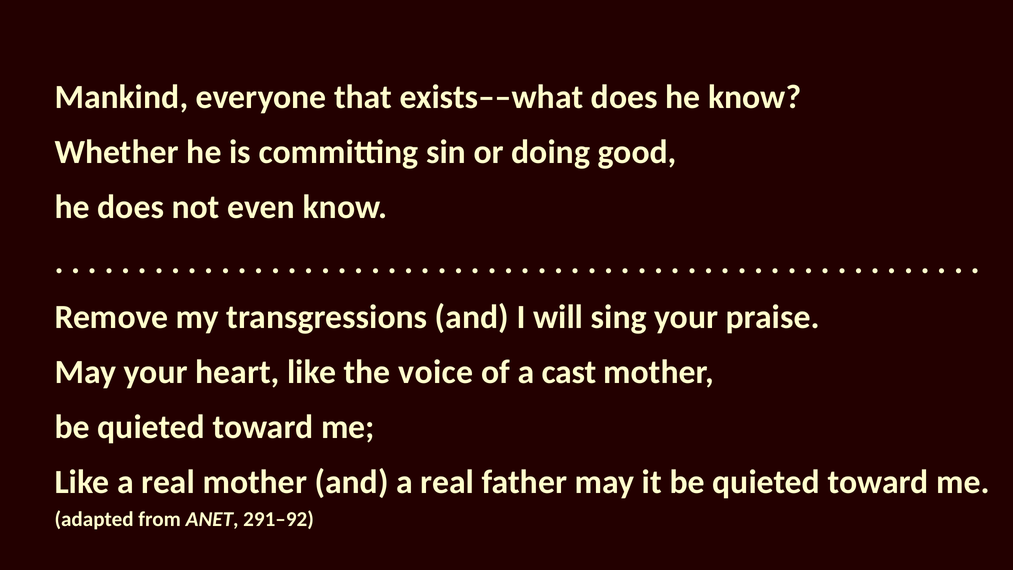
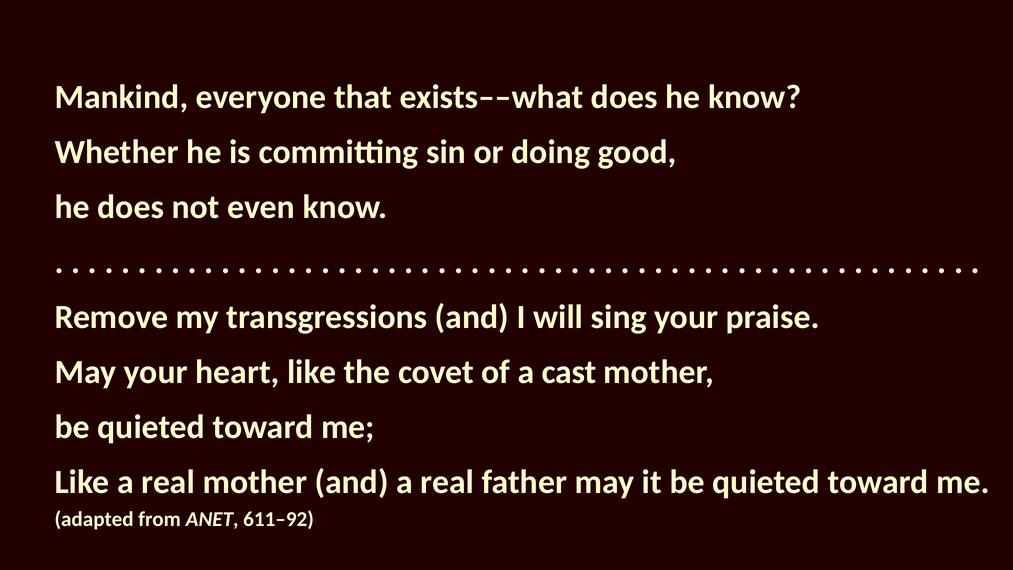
voice: voice -> covet
291–92: 291–92 -> 611–92
